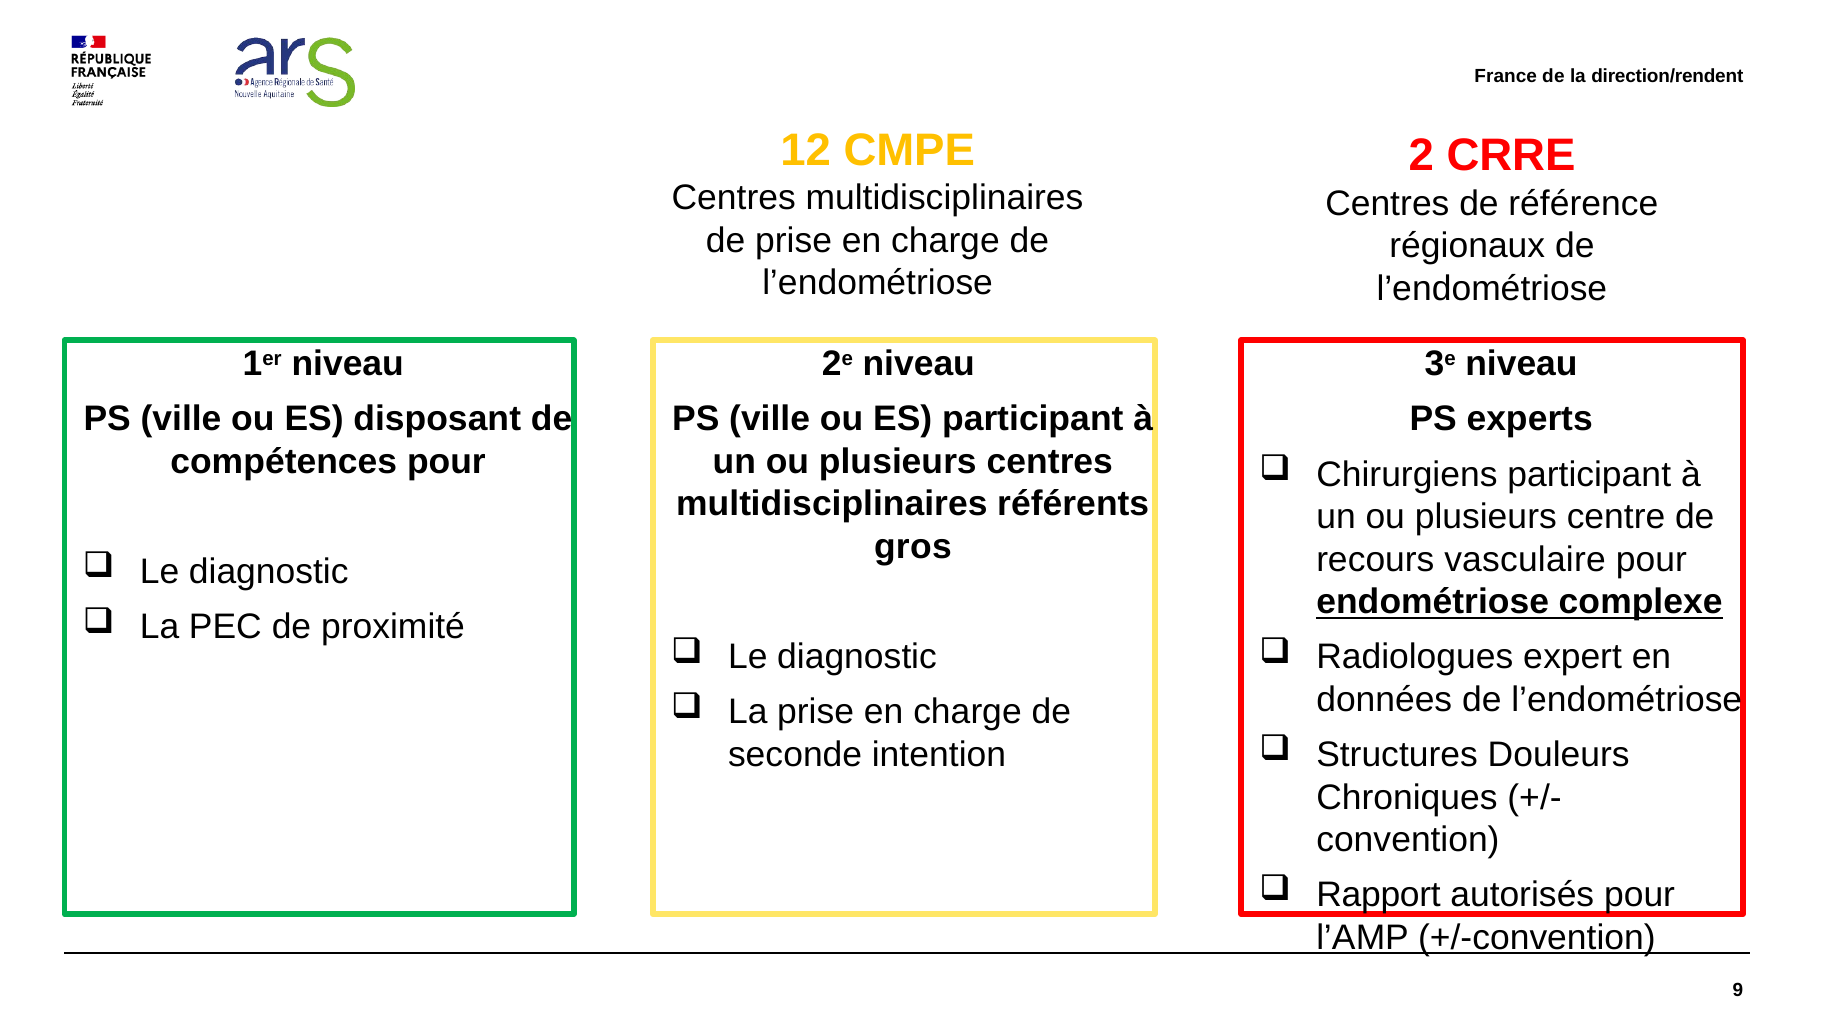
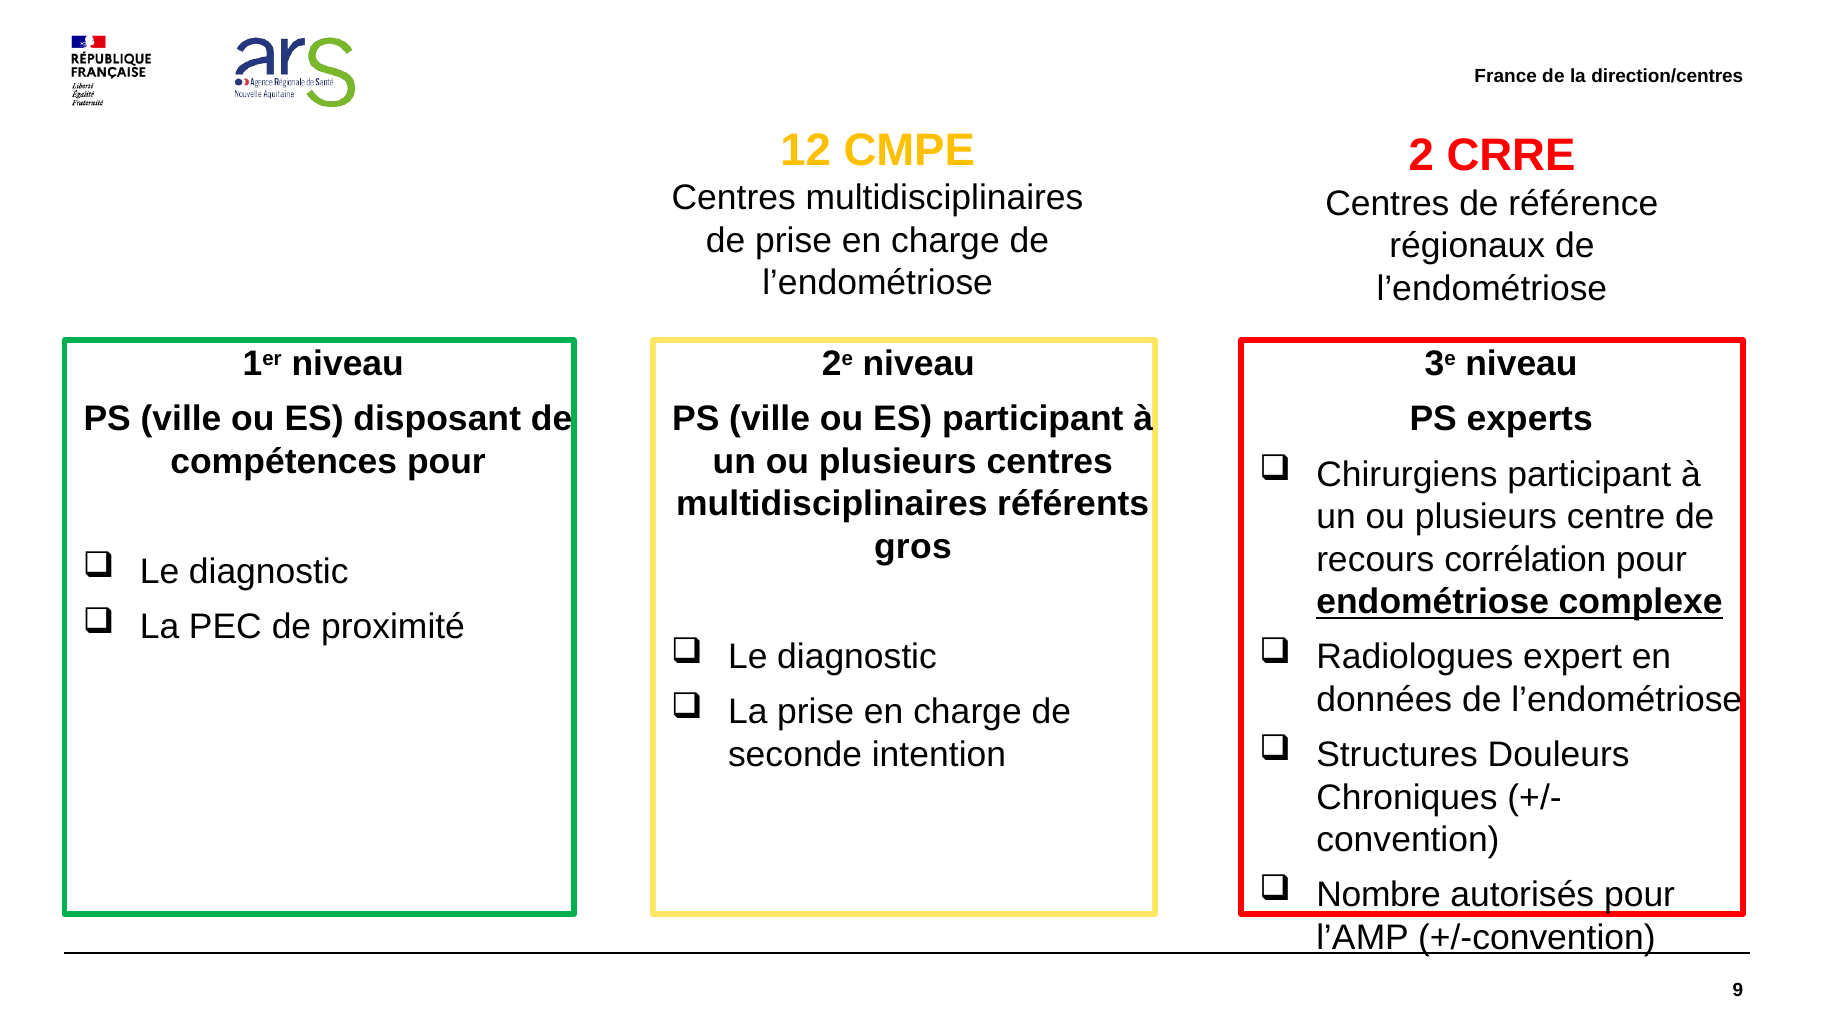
direction/rendent: direction/rendent -> direction/centres
vasculaire: vasculaire -> corrélation
Rapport: Rapport -> Nombre
